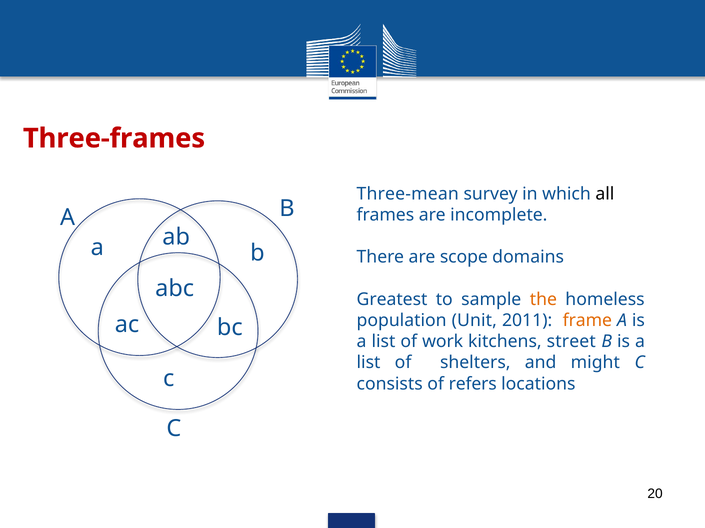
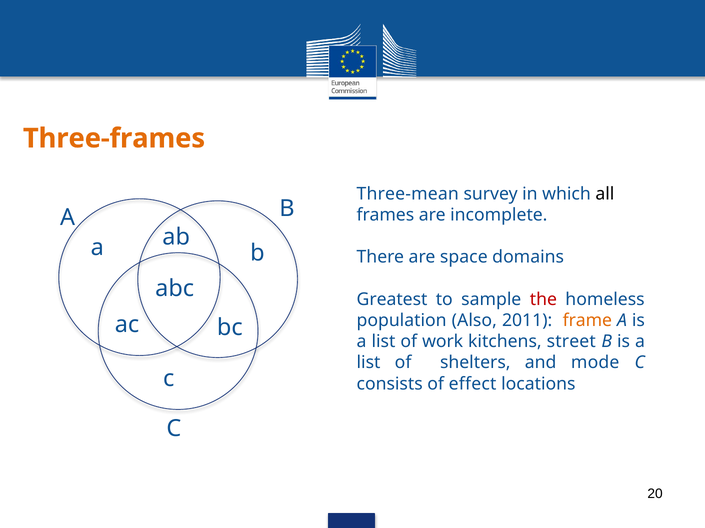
Three-frames colour: red -> orange
scope: scope -> space
the colour: orange -> red
Unit: Unit -> Also
might: might -> mode
refers: refers -> effect
